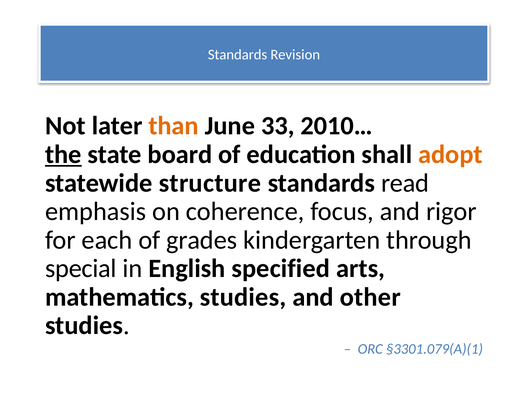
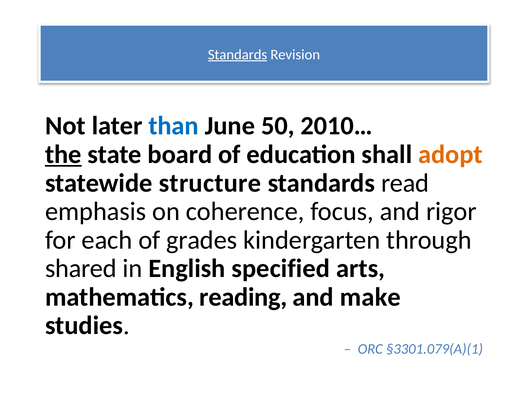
Standards at (238, 55) underline: none -> present
than colour: orange -> blue
33: 33 -> 50
special: special -> shared
mathematics studies: studies -> reading
other: other -> make
